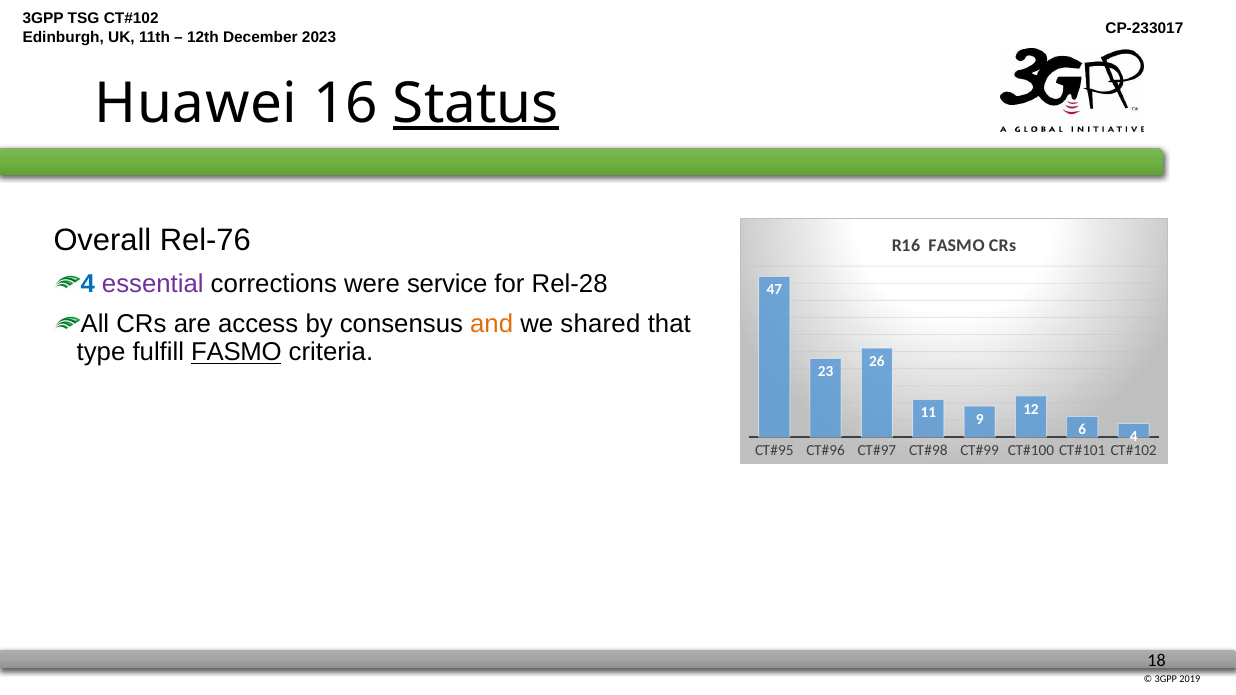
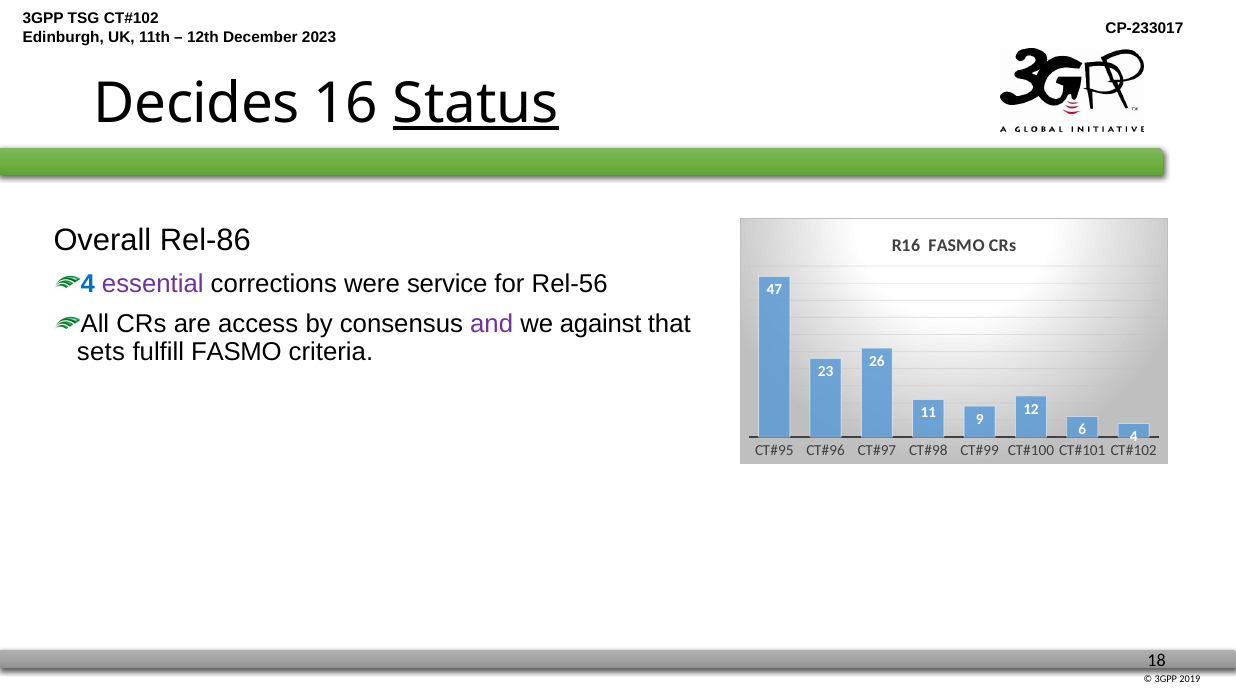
Huawei: Huawei -> Decides
Rel-76: Rel-76 -> Rel-86
Rel-28: Rel-28 -> Rel-56
and colour: orange -> purple
shared: shared -> against
type: type -> sets
FASMO at (236, 352) underline: present -> none
